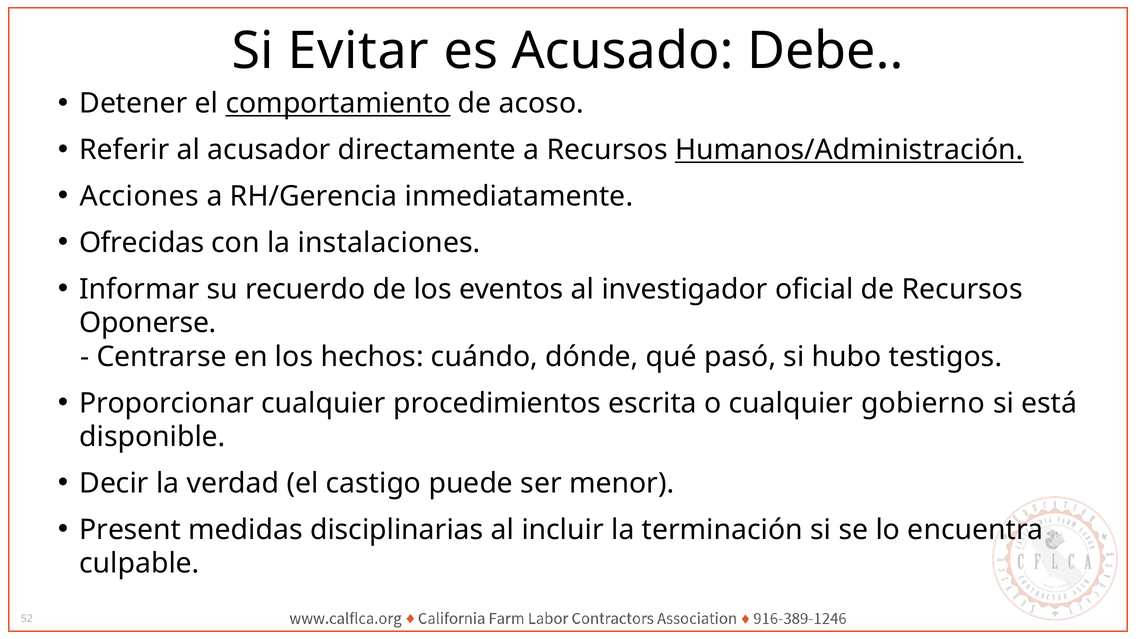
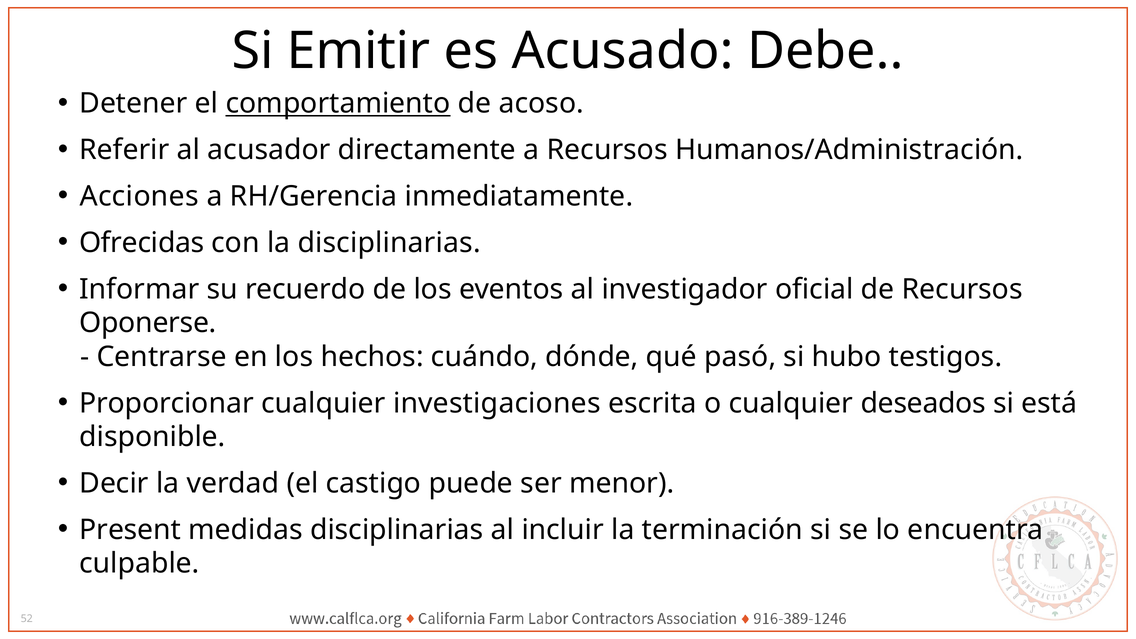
Evitar: Evitar -> Emitir
Humanos/Administración underline: present -> none
la instalaciones: instalaciones -> disciplinarias
procedimientos: procedimientos -> investigaciones
gobierno: gobierno -> deseados
